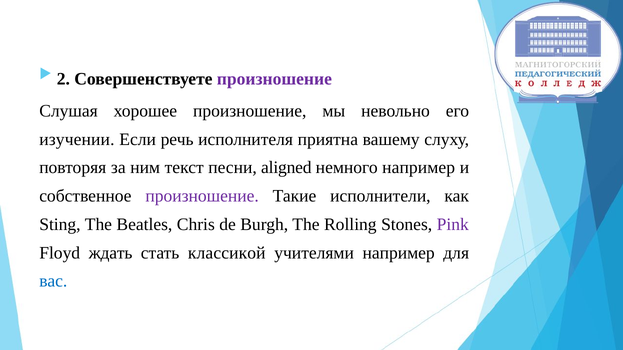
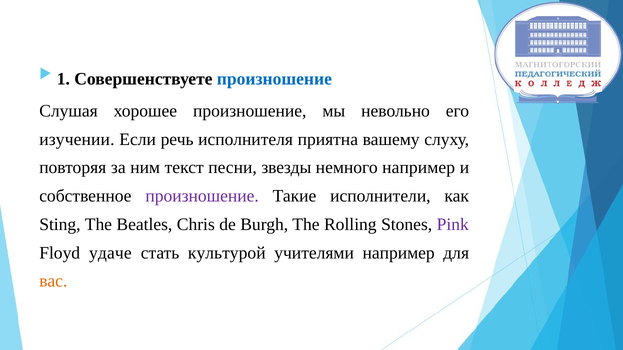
2: 2 -> 1
произношение at (274, 79) colour: purple -> blue
aligned: aligned -> звезды
ждать: ждать -> удаче
классикой: классикой -> культурой
вас colour: blue -> orange
